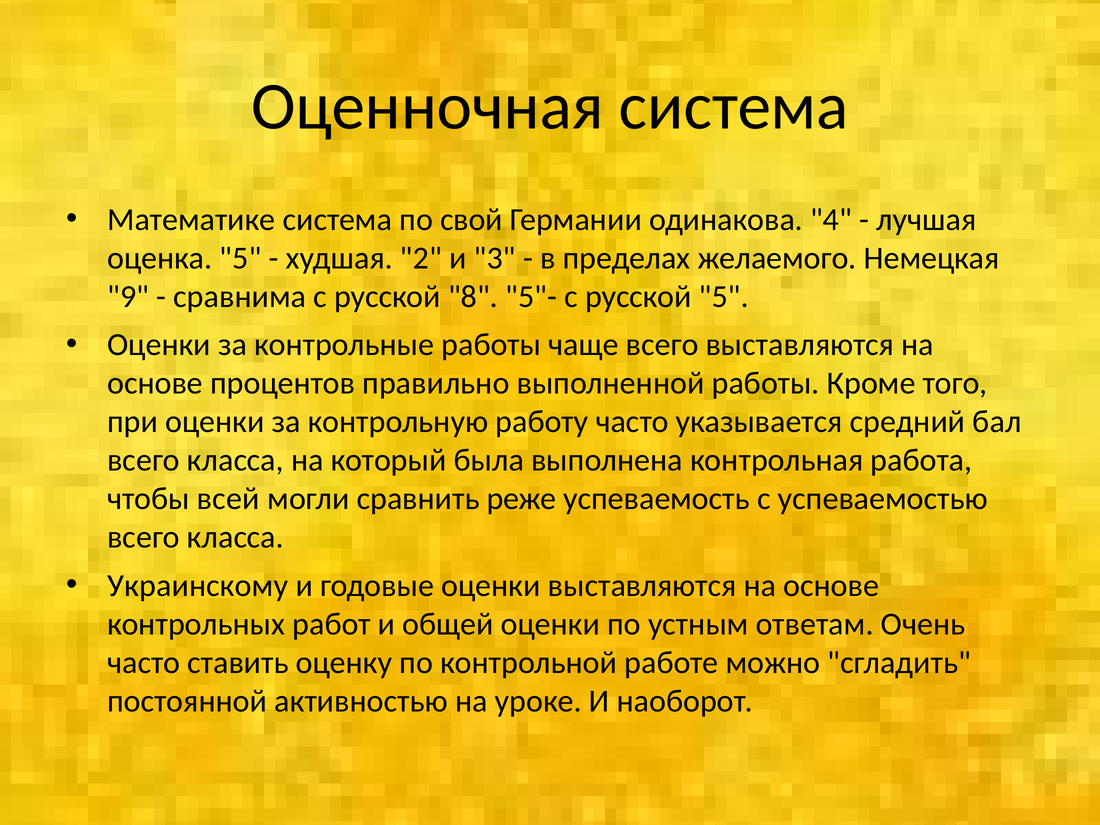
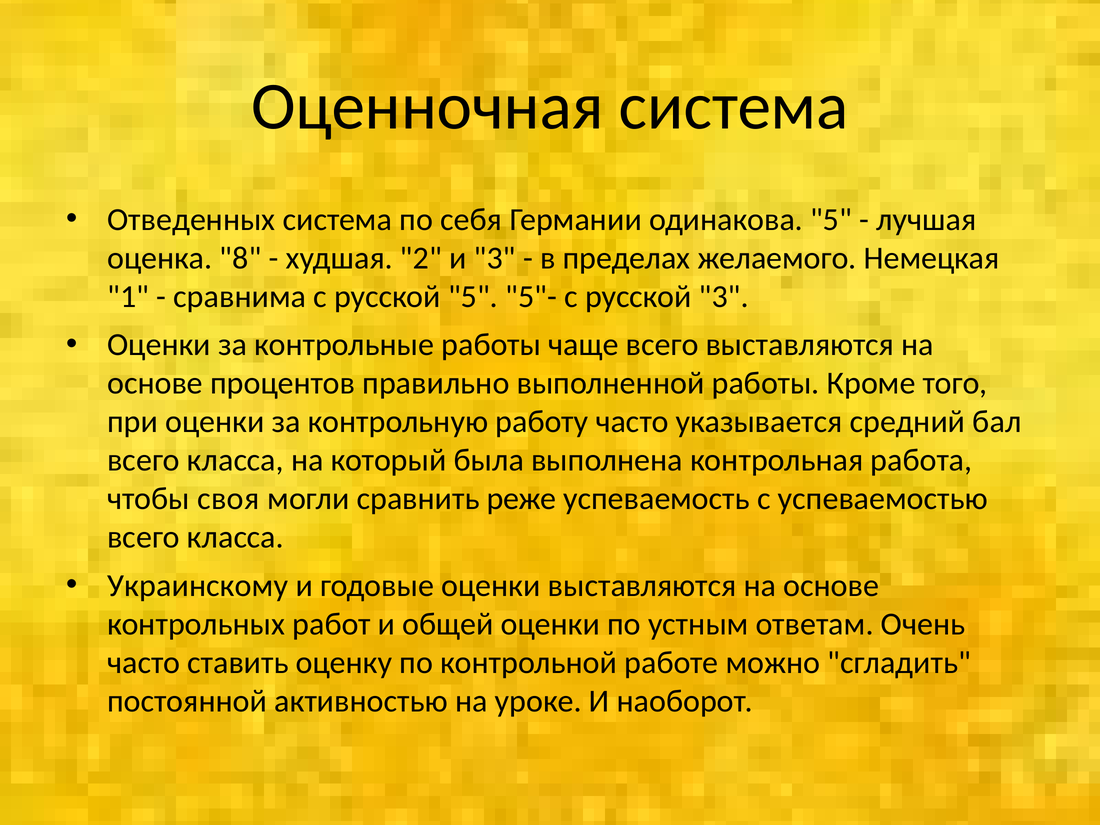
Математике: Математике -> Отведенных
свой: свой -> себя
одинакова 4: 4 -> 5
оценка 5: 5 -> 8
9: 9 -> 1
русской 8: 8 -> 5
русской 5: 5 -> 3
всей: всей -> своя
